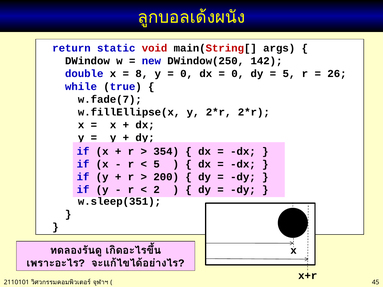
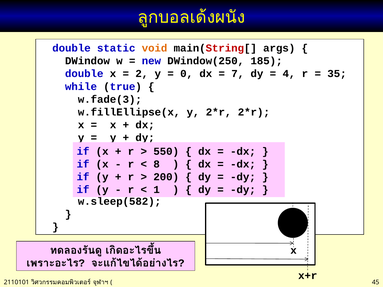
return at (71, 48): return -> double
void colour: red -> orange
142: 142 -> 185
8: 8 -> 2
0 at (238, 74): 0 -> 7
5 at (289, 74): 5 -> 4
26: 26 -> 35
w.fade(7: w.fade(7 -> w.fade(3
354: 354 -> 550
5 at (157, 164): 5 -> 8
2: 2 -> 1
w.sleep(351: w.sleep(351 -> w.sleep(582
